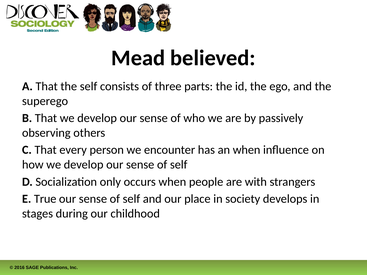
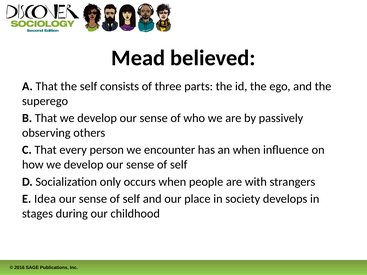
True: True -> Idea
